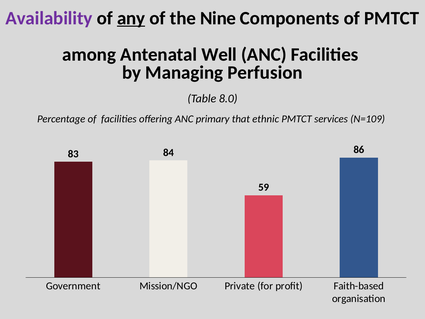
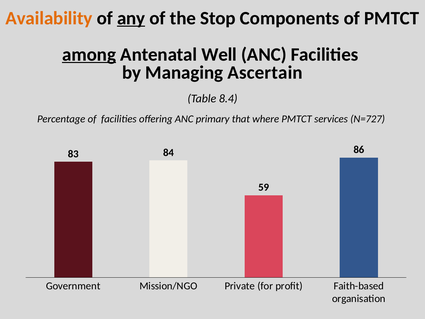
Availability colour: purple -> orange
Nine: Nine -> Stop
among underline: none -> present
Perfusion: Perfusion -> Ascertain
8.0: 8.0 -> 8.4
ethnic: ethnic -> where
N=109: N=109 -> N=727
